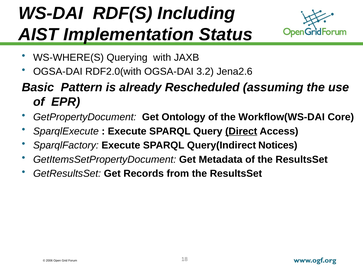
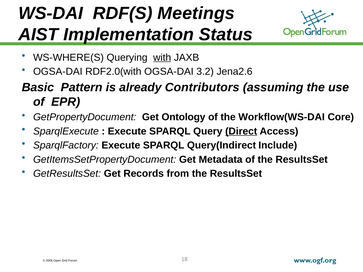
Including: Including -> Meetings
with underline: none -> present
Rescheduled: Rescheduled -> Contributors
Notices: Notices -> Include
